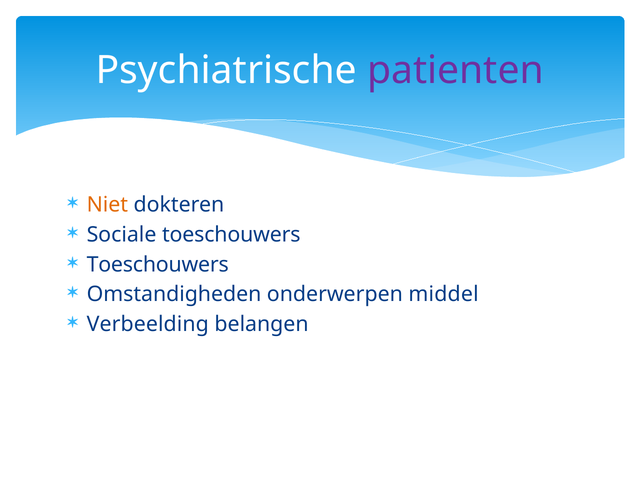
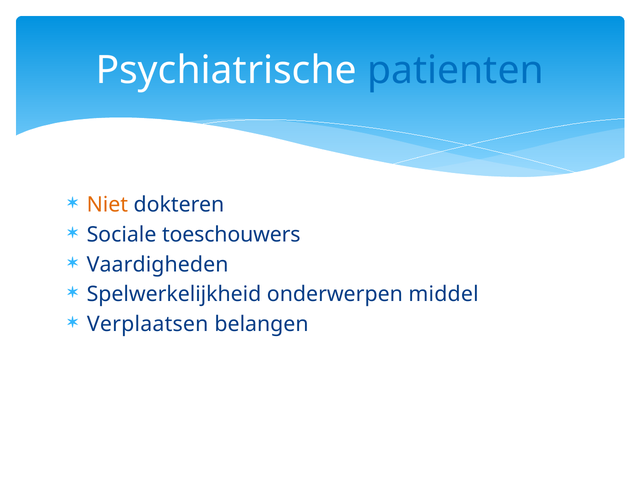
patienten colour: purple -> blue
Toeschouwers at (158, 264): Toeschouwers -> Vaardigheden
Omstandigheden: Omstandigheden -> Spelwerkelijkheid
Verbeelding: Verbeelding -> Verplaatsen
